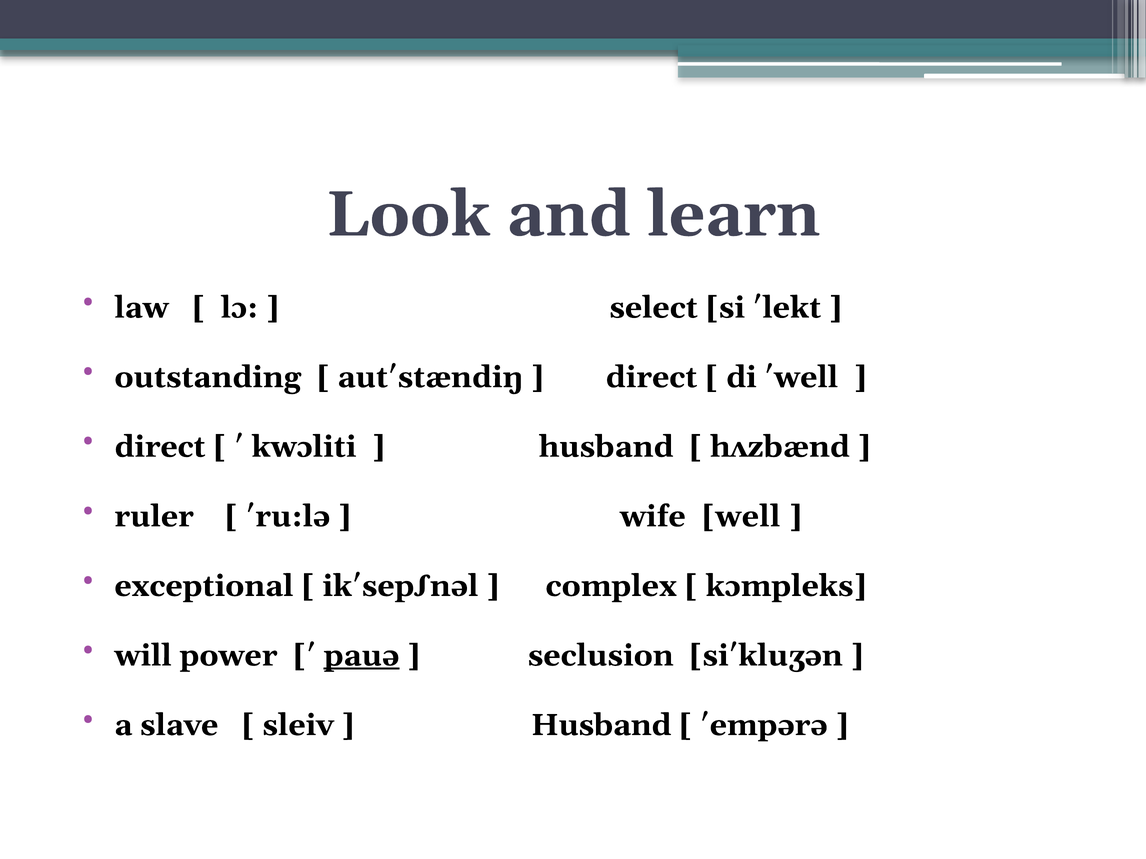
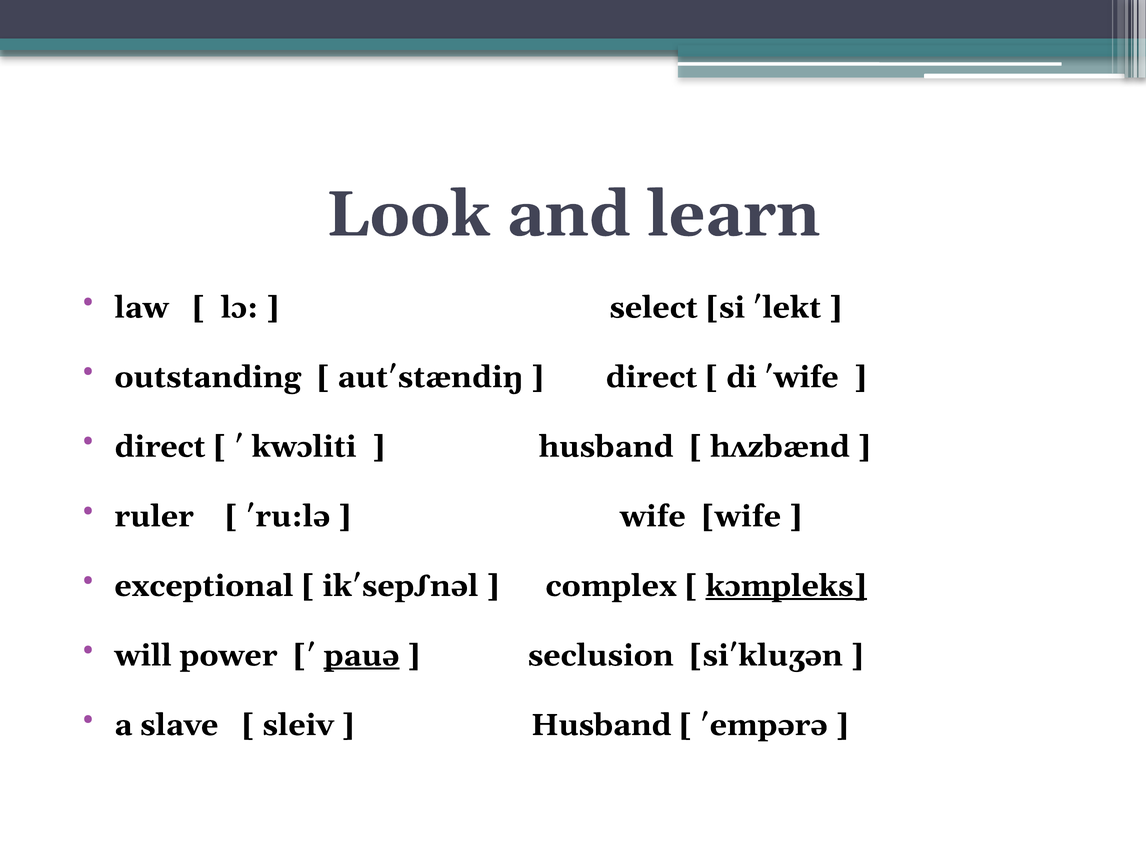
′well: ′well -> ′wife
wife well: well -> wife
kɔmpleks underline: none -> present
